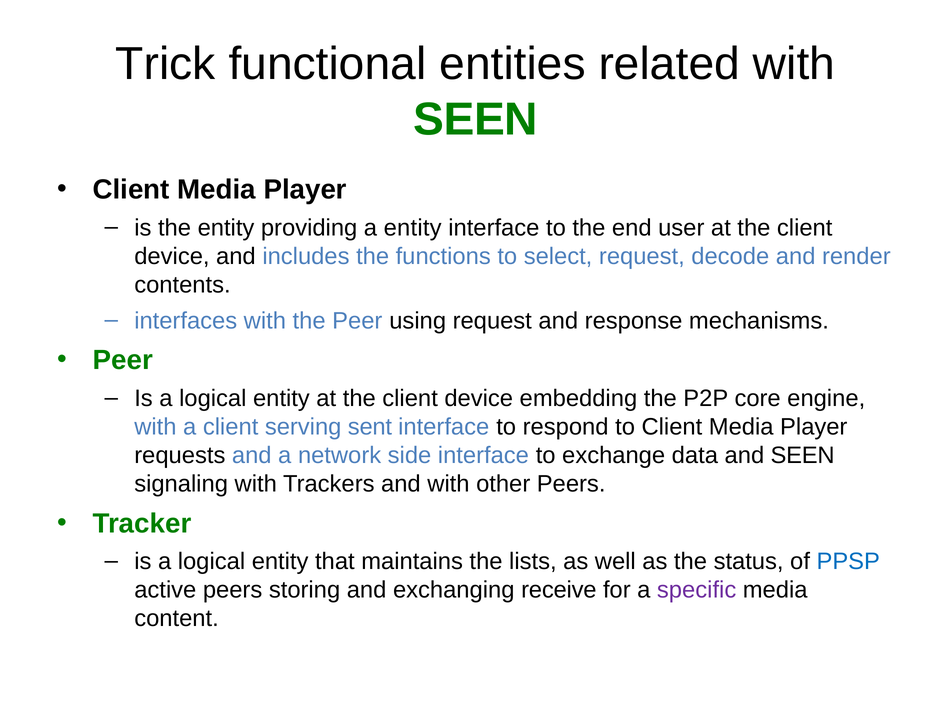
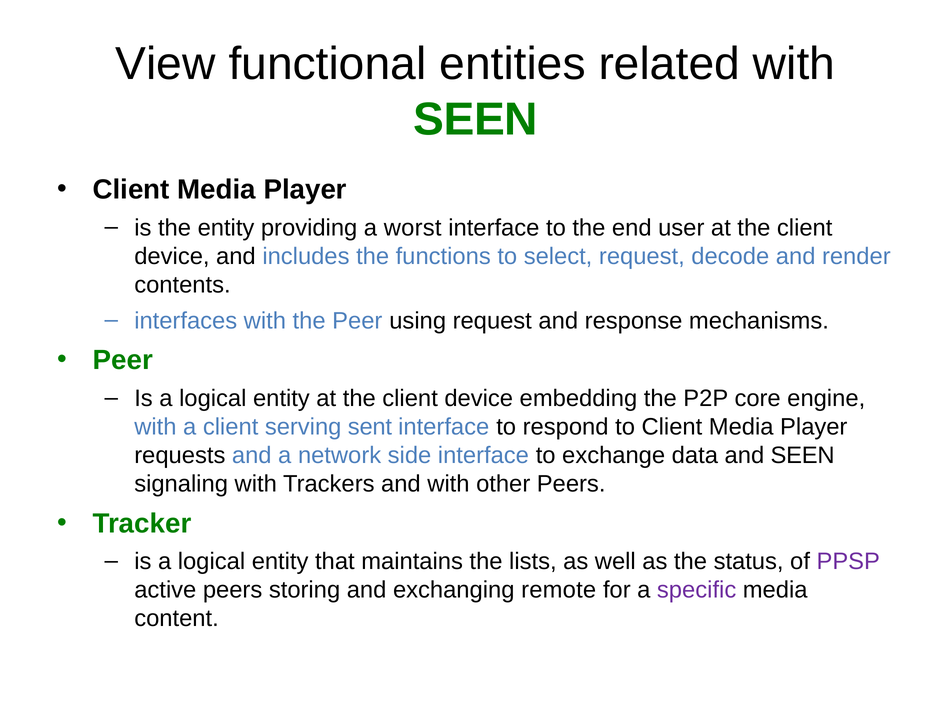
Trick: Trick -> View
a entity: entity -> worst
PPSP colour: blue -> purple
receive: receive -> remote
